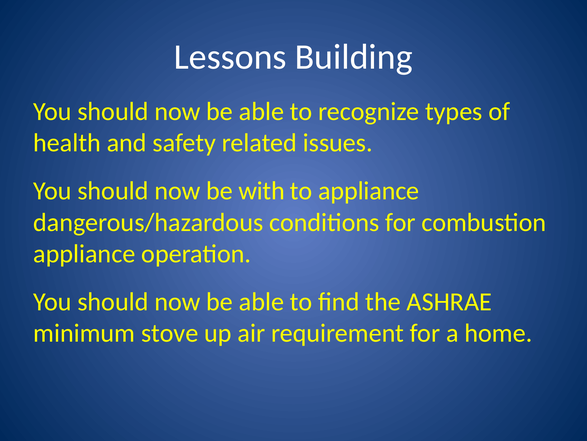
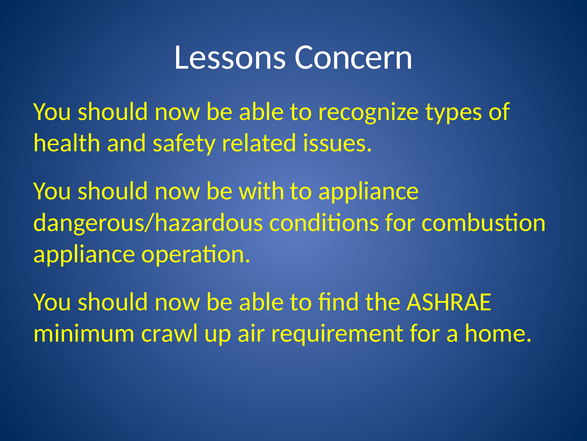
Building: Building -> Concern
stove: stove -> crawl
